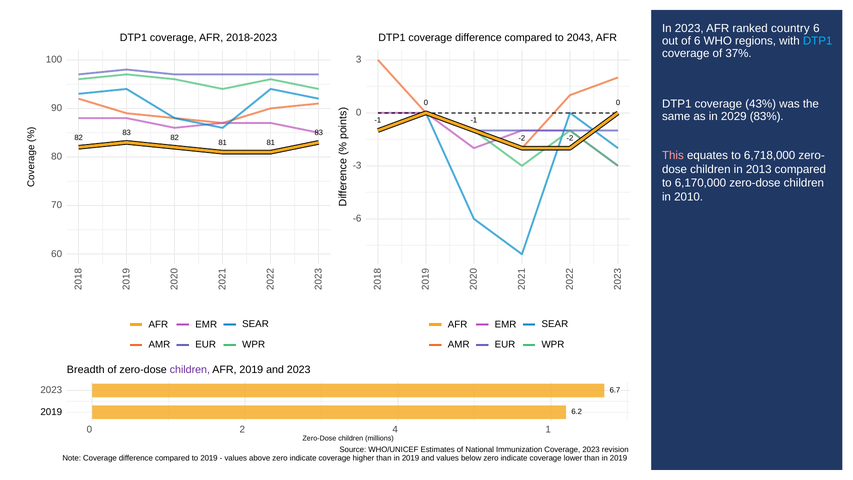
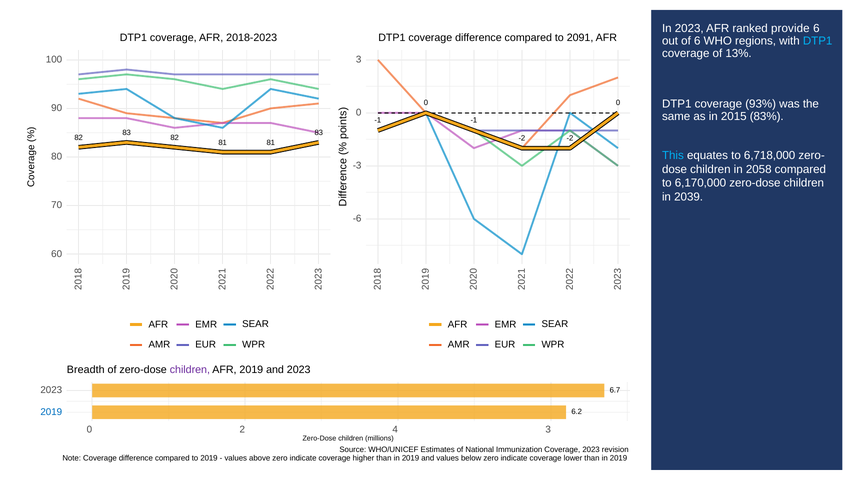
country: country -> provide
2043: 2043 -> 2091
37%: 37% -> 13%
43%: 43% -> 93%
2029: 2029 -> 2015
This colour: pink -> light blue
2013: 2013 -> 2058
2010: 2010 -> 2039
2019 at (51, 412) colour: black -> blue
4 1: 1 -> 3
